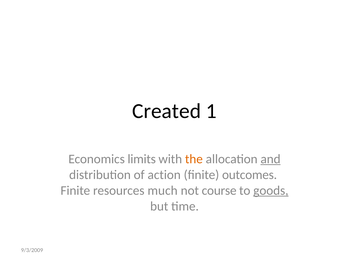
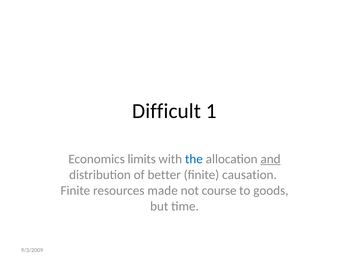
Created: Created -> Difficult
the colour: orange -> blue
action: action -> better
outcomes: outcomes -> causation
much: much -> made
goods underline: present -> none
